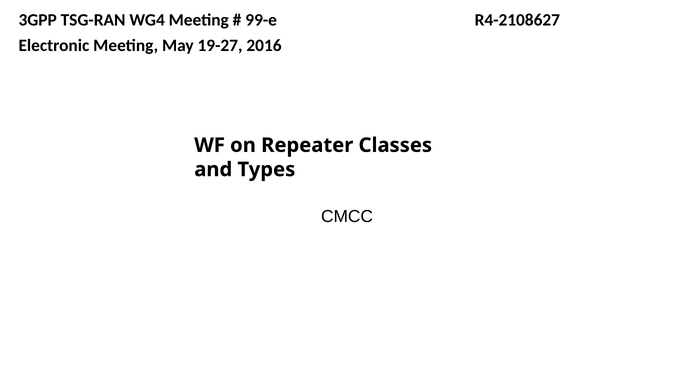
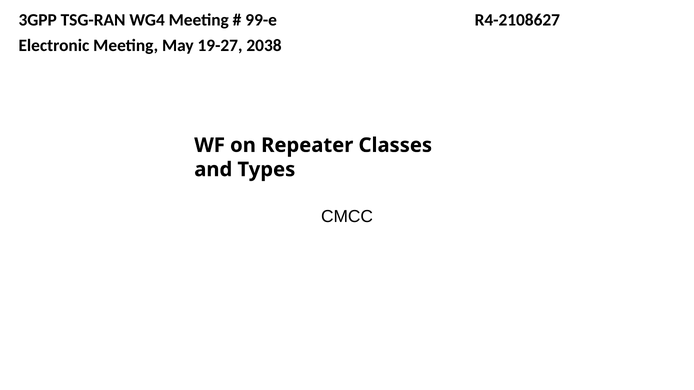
2016: 2016 -> 2038
